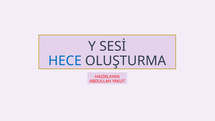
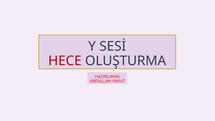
HECE colour: blue -> red
